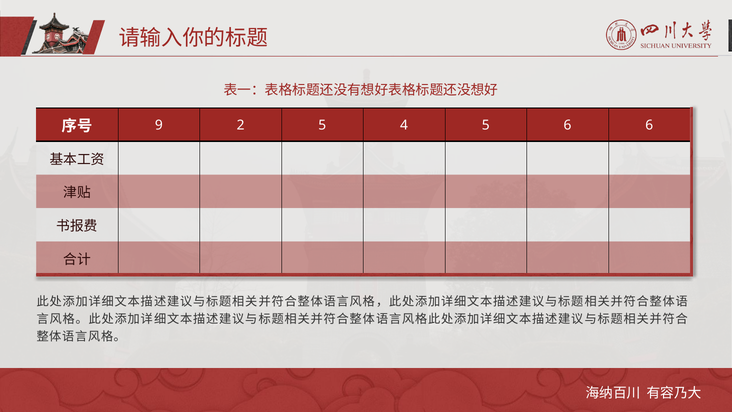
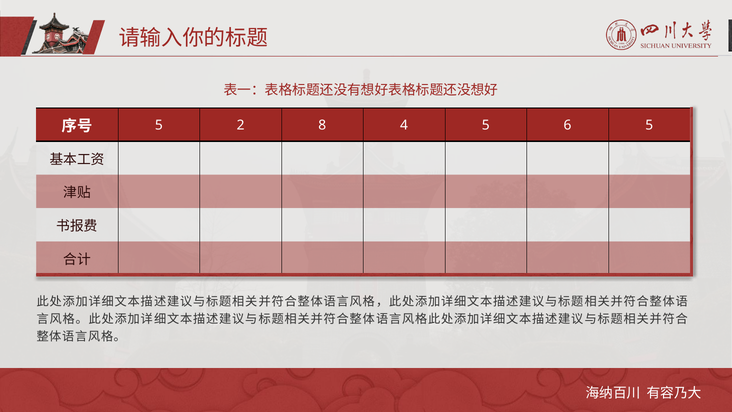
9 at (159, 125): 9 -> 5
2 5: 5 -> 8
6 6: 6 -> 5
